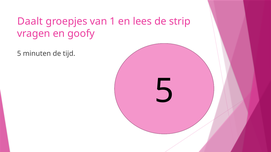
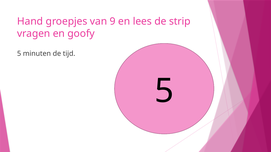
Daalt: Daalt -> Hand
1: 1 -> 9
